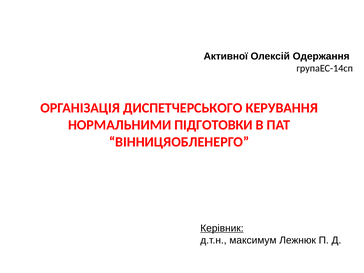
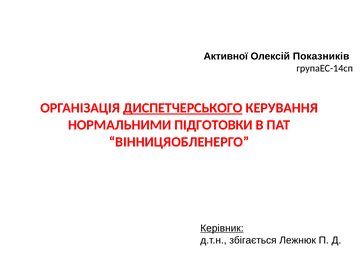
Одержання: Одержання -> Показників
ДИСПЕТЧЕРСЬКОГО underline: none -> present
максимум: максимум -> збігається
